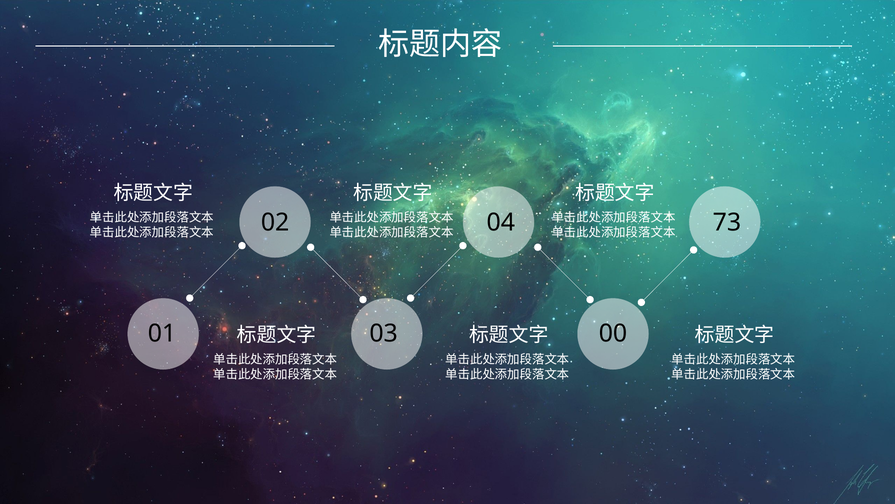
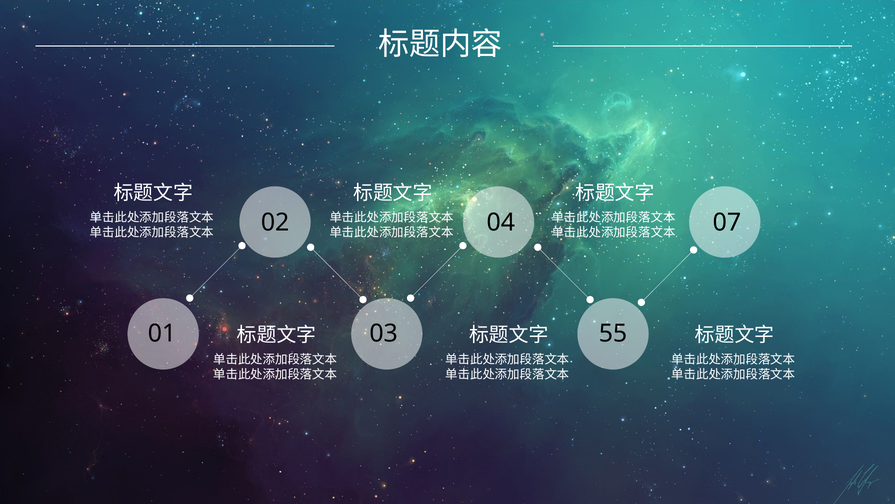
73: 73 -> 07
00: 00 -> 55
